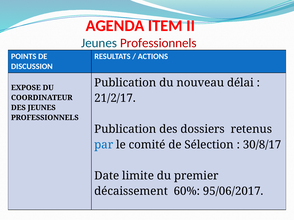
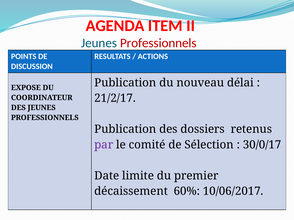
par colour: blue -> purple
30/8/17: 30/8/17 -> 30/0/17
95/06/2017: 95/06/2017 -> 10/06/2017
